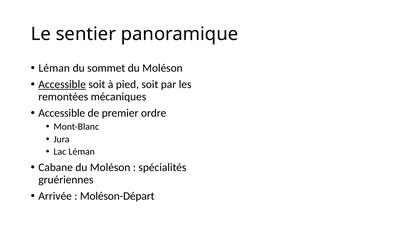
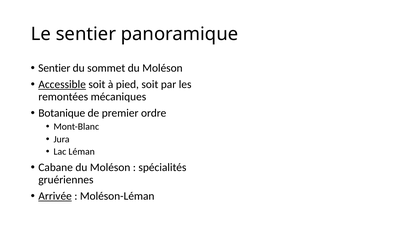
Léman at (54, 68): Léman -> Sentier
Accessible at (62, 113): Accessible -> Botanique
Arrivée underline: none -> present
Moléson-Départ: Moléson-Départ -> Moléson-Léman
